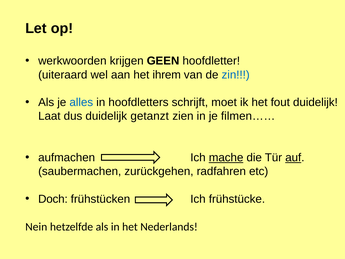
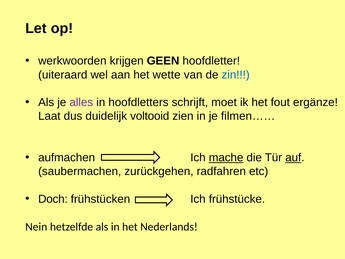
ihrem: ihrem -> wette
alles colour: blue -> purple
fout duidelijk: duidelijk -> ergänze
getanzt: getanzt -> voltooid
